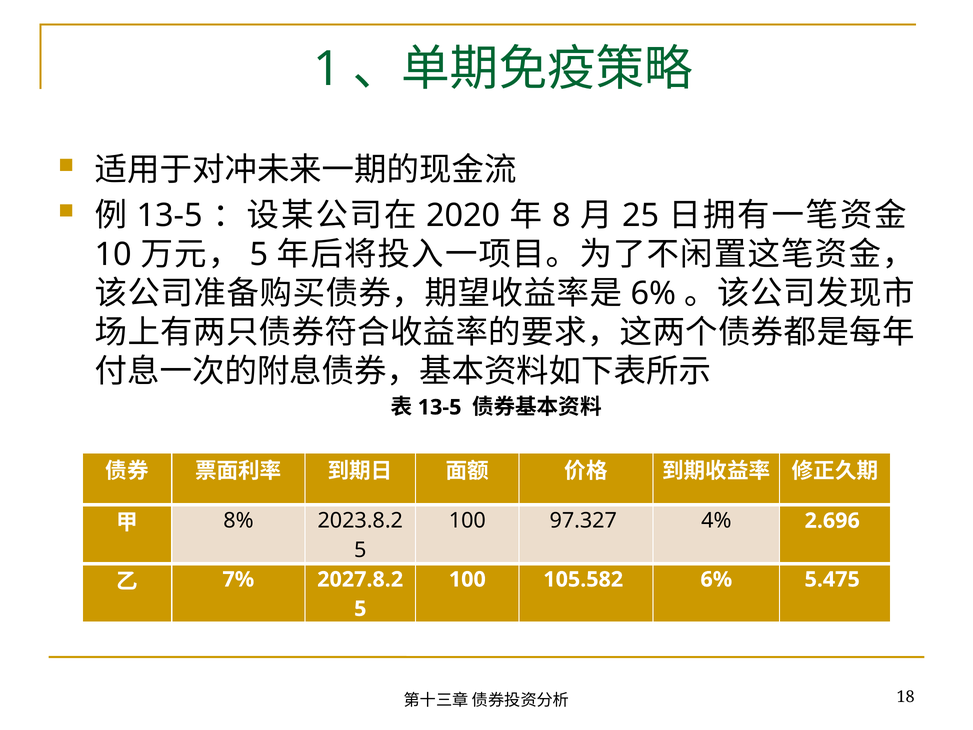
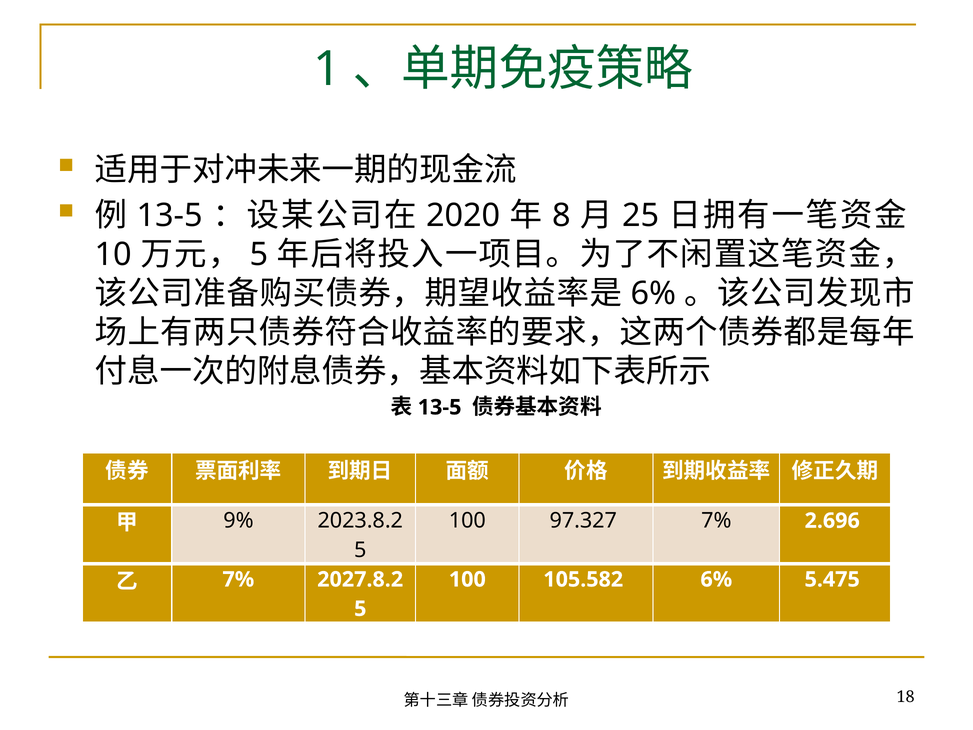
8%: 8% -> 9%
97.327 4%: 4% -> 7%
